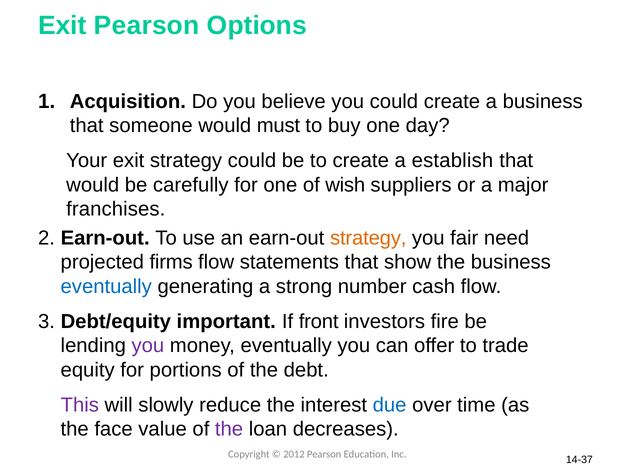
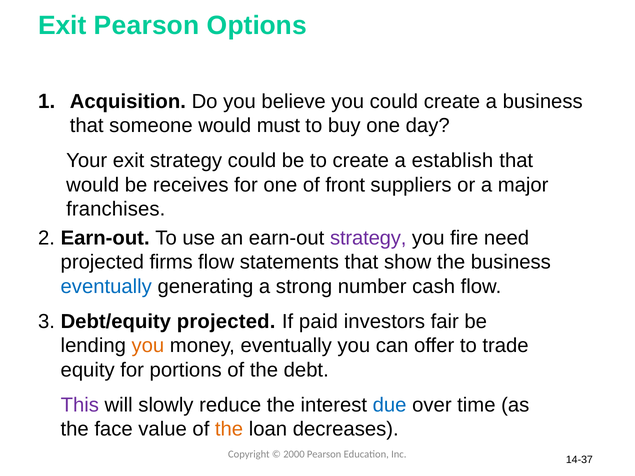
carefully: carefully -> receives
wish: wish -> front
strategy at (368, 238) colour: orange -> purple
fair: fair -> fire
Debt/equity important: important -> projected
front: front -> paid
fire: fire -> fair
you at (148, 346) colour: purple -> orange
the at (229, 429) colour: purple -> orange
2012: 2012 -> 2000
